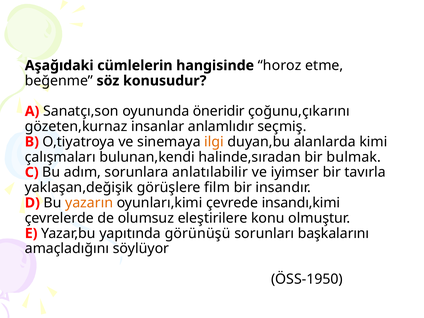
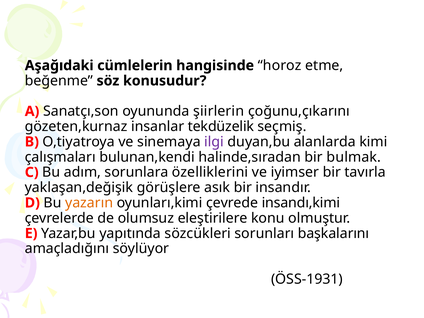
öneridir: öneridir -> şiirlerin
anlamlıdır: anlamlıdır -> tekdüzelik
ilgi colour: orange -> purple
anlatılabilir: anlatılabilir -> özelliklerini
film: film -> asık
görünüşü: görünüşü -> sözcükleri
ÖSS-1950: ÖSS-1950 -> ÖSS-1931
